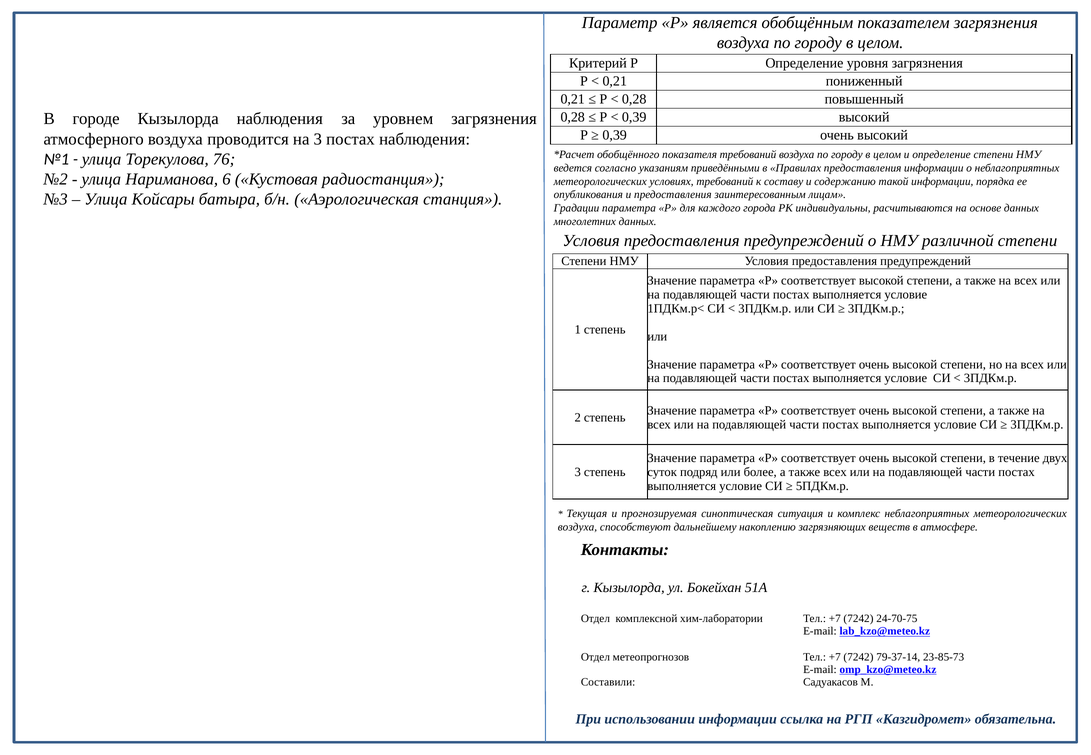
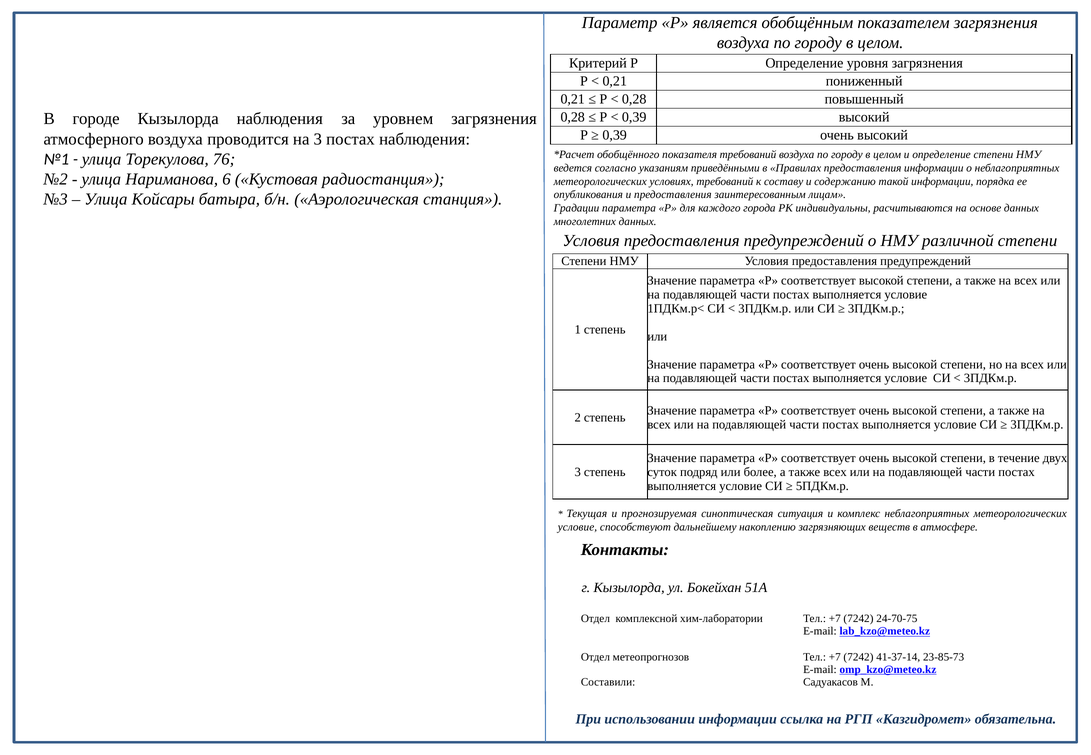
воздуха at (577, 527): воздуха -> условие
79-37-14: 79-37-14 -> 41-37-14
